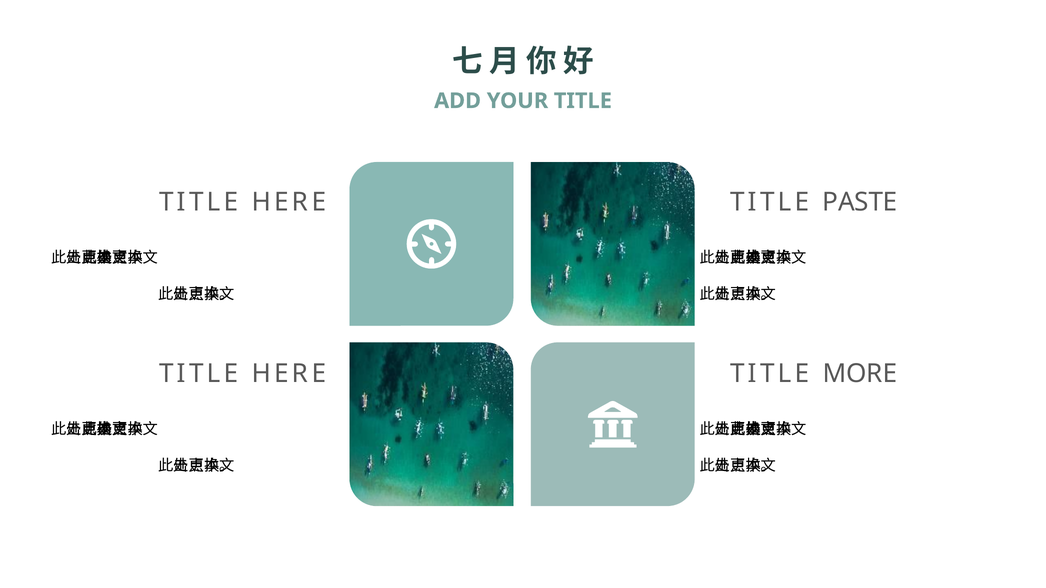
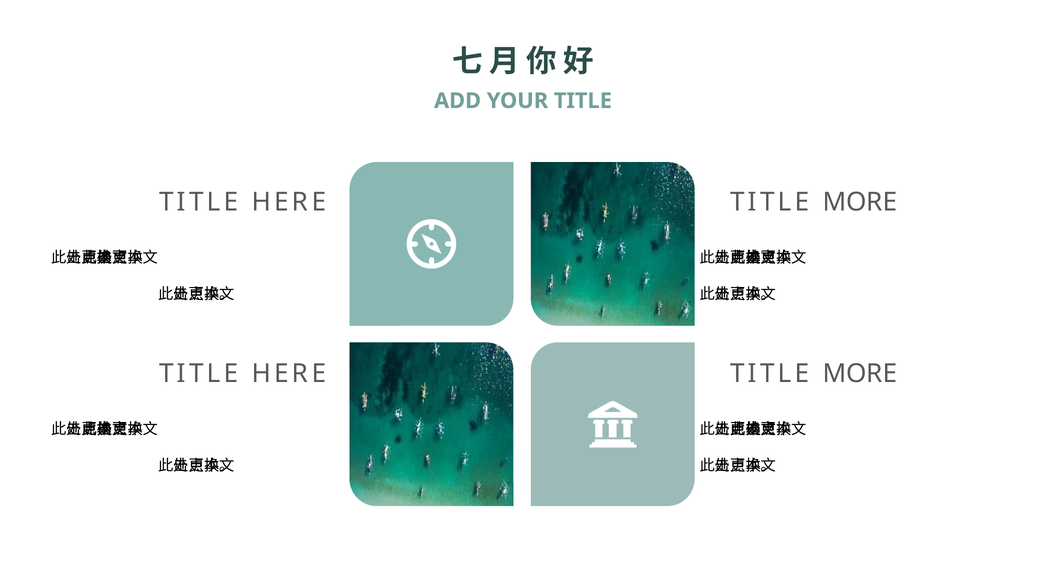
PASTE at (860, 202): PASTE -> MORE
